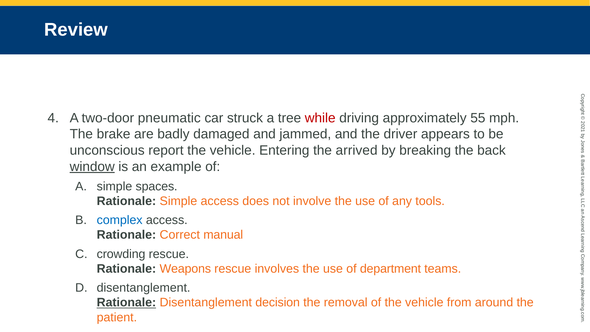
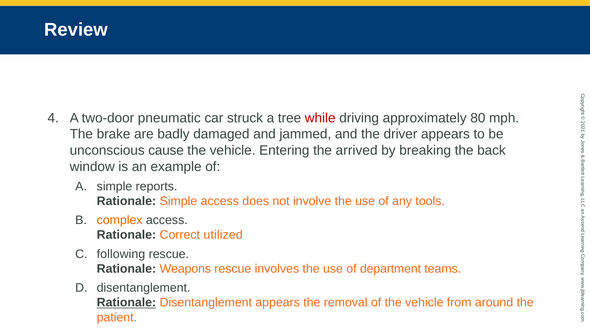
55: 55 -> 80
report: report -> cause
window underline: present -> none
spaces: spaces -> reports
complex colour: blue -> orange
manual: manual -> utilized
crowding: crowding -> following
Disentanglement decision: decision -> appears
